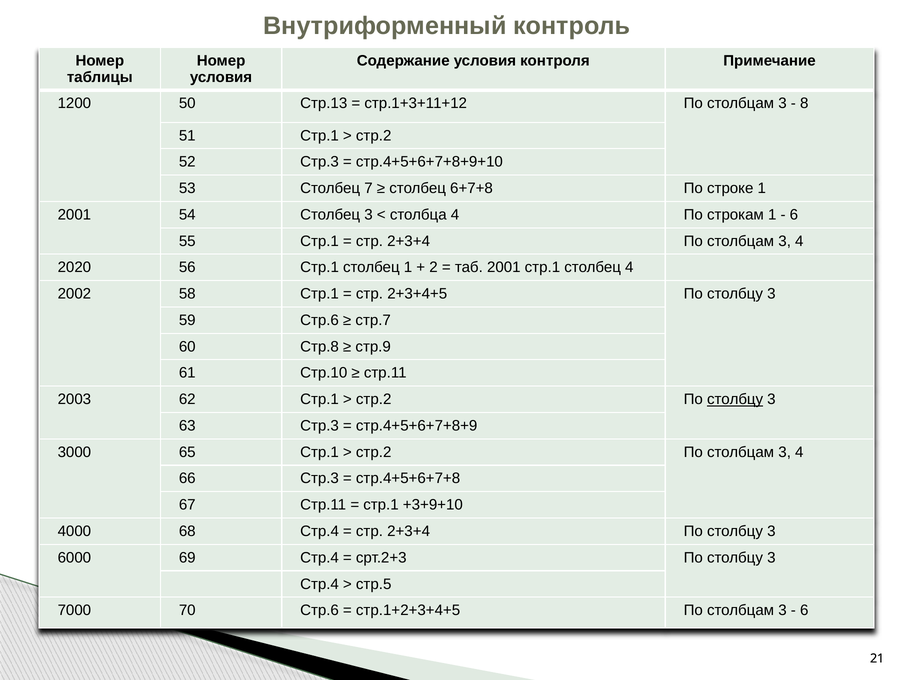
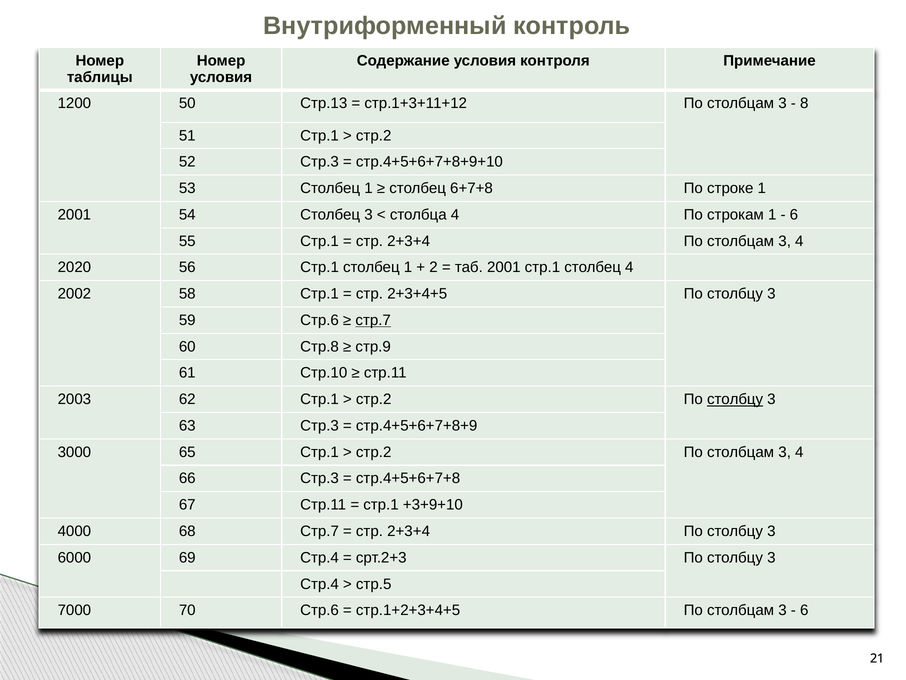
53 Столбец 7: 7 -> 1
стр.7 at (373, 320) underline: none -> present
68 Стр.4: Стр.4 -> Стр.7
